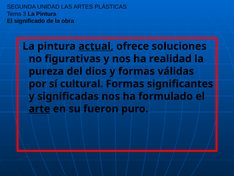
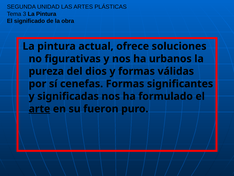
actual underline: present -> none
realidad: realidad -> urbanos
cultural: cultural -> cenefas
